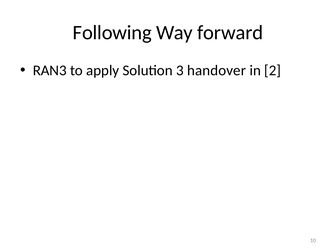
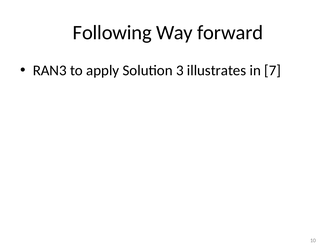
handover: handover -> illustrates
2: 2 -> 7
